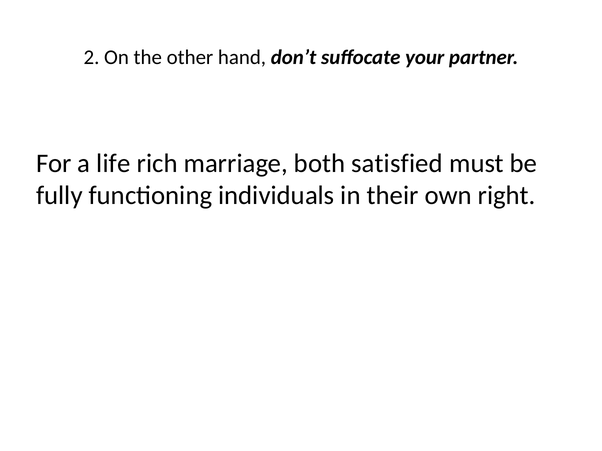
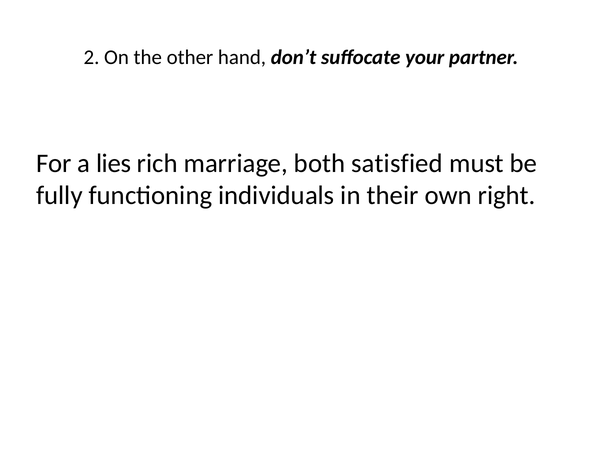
life: life -> lies
